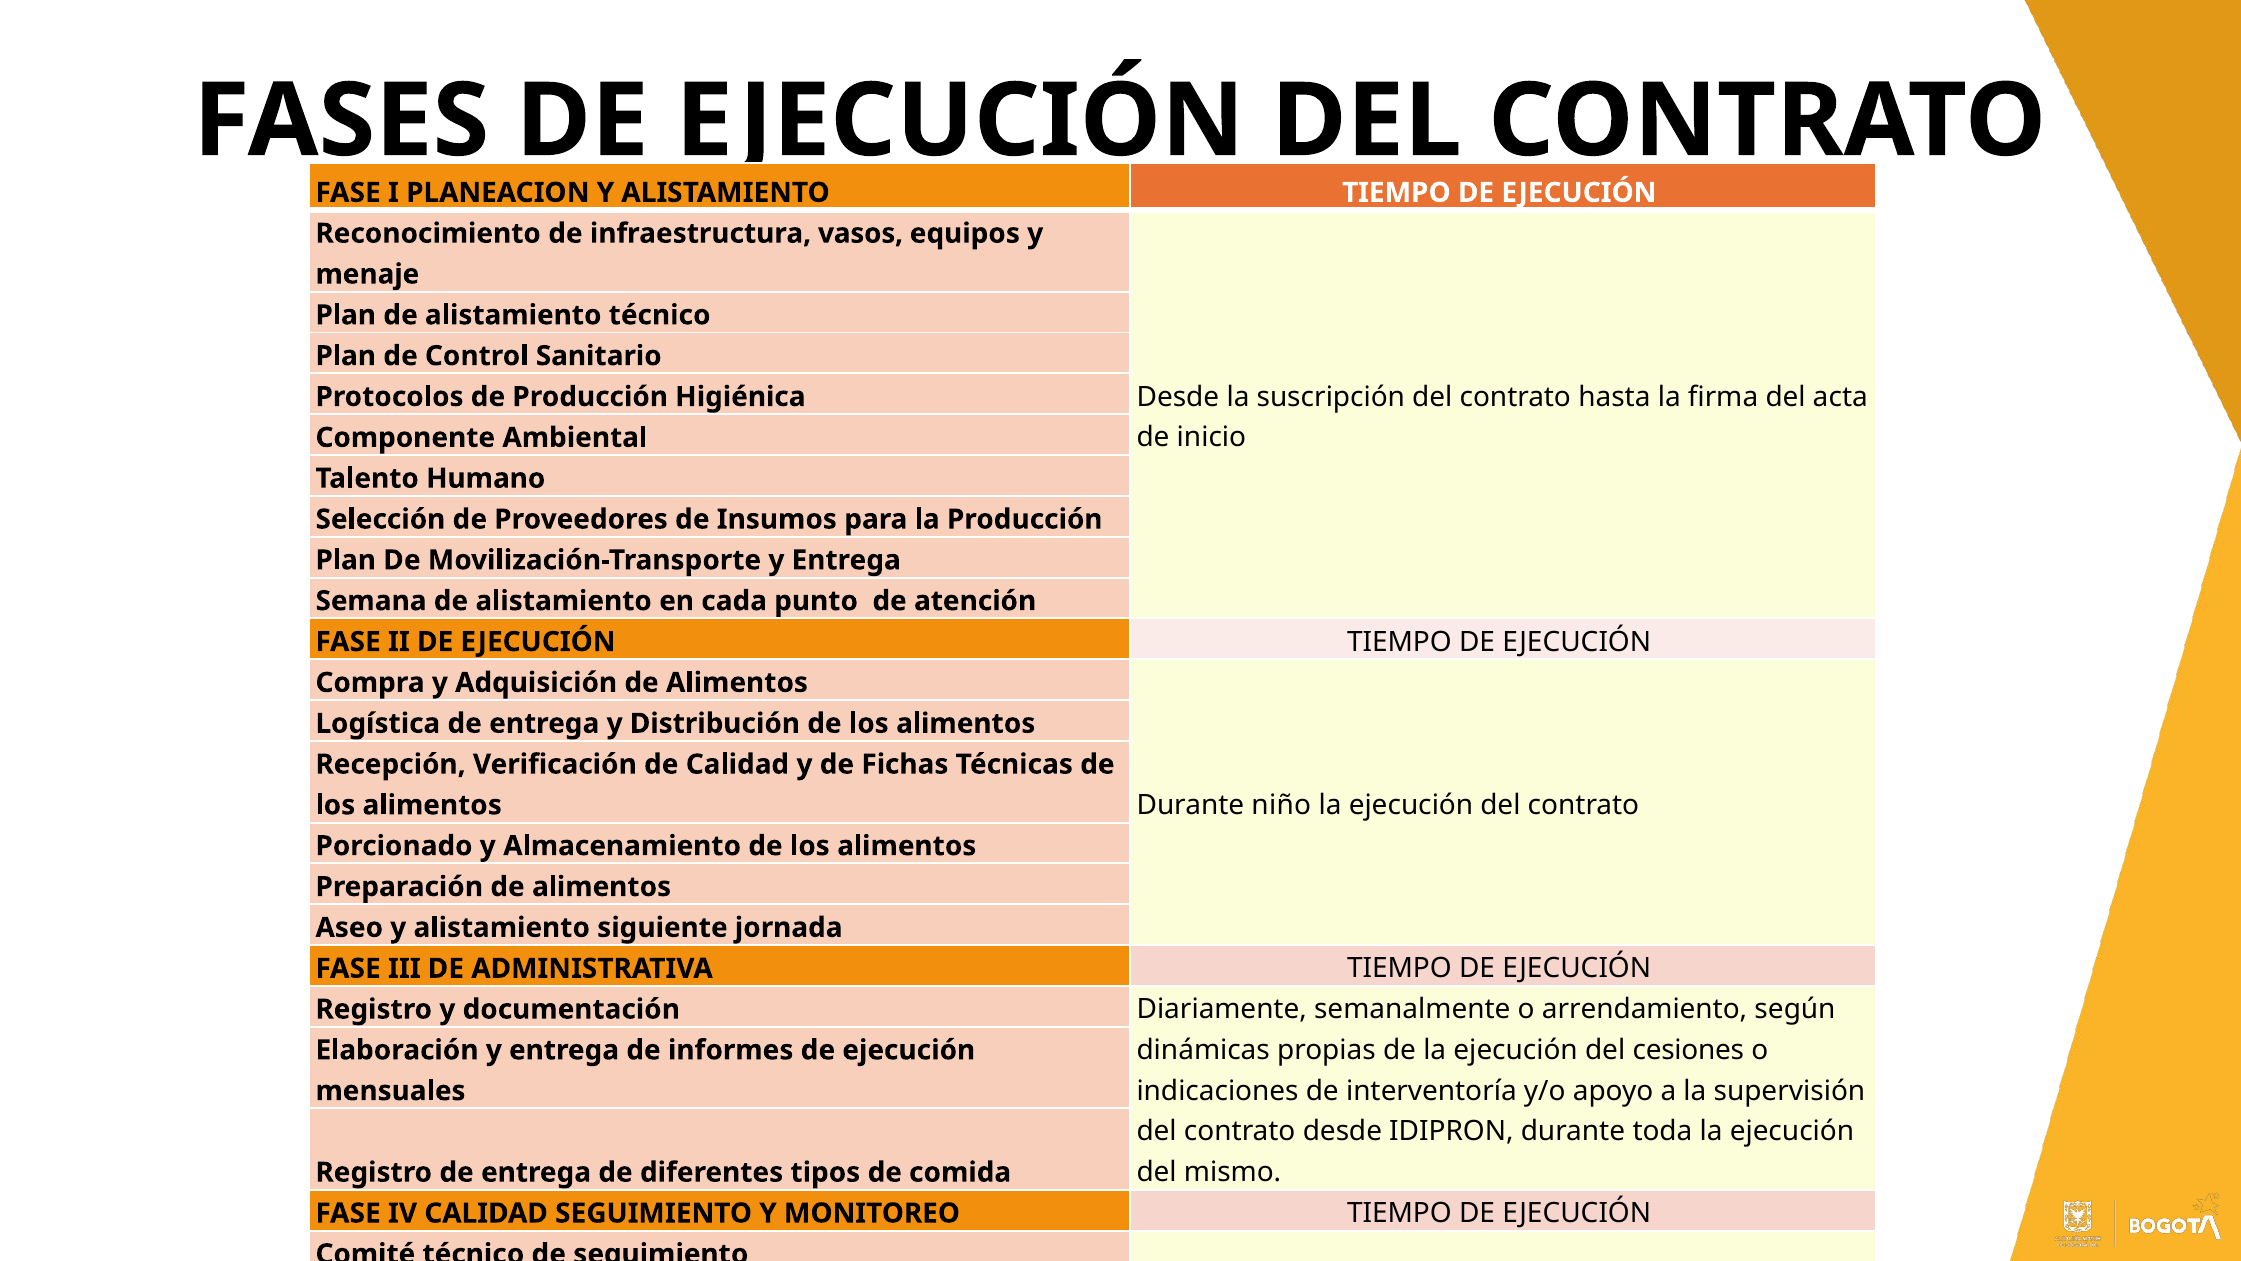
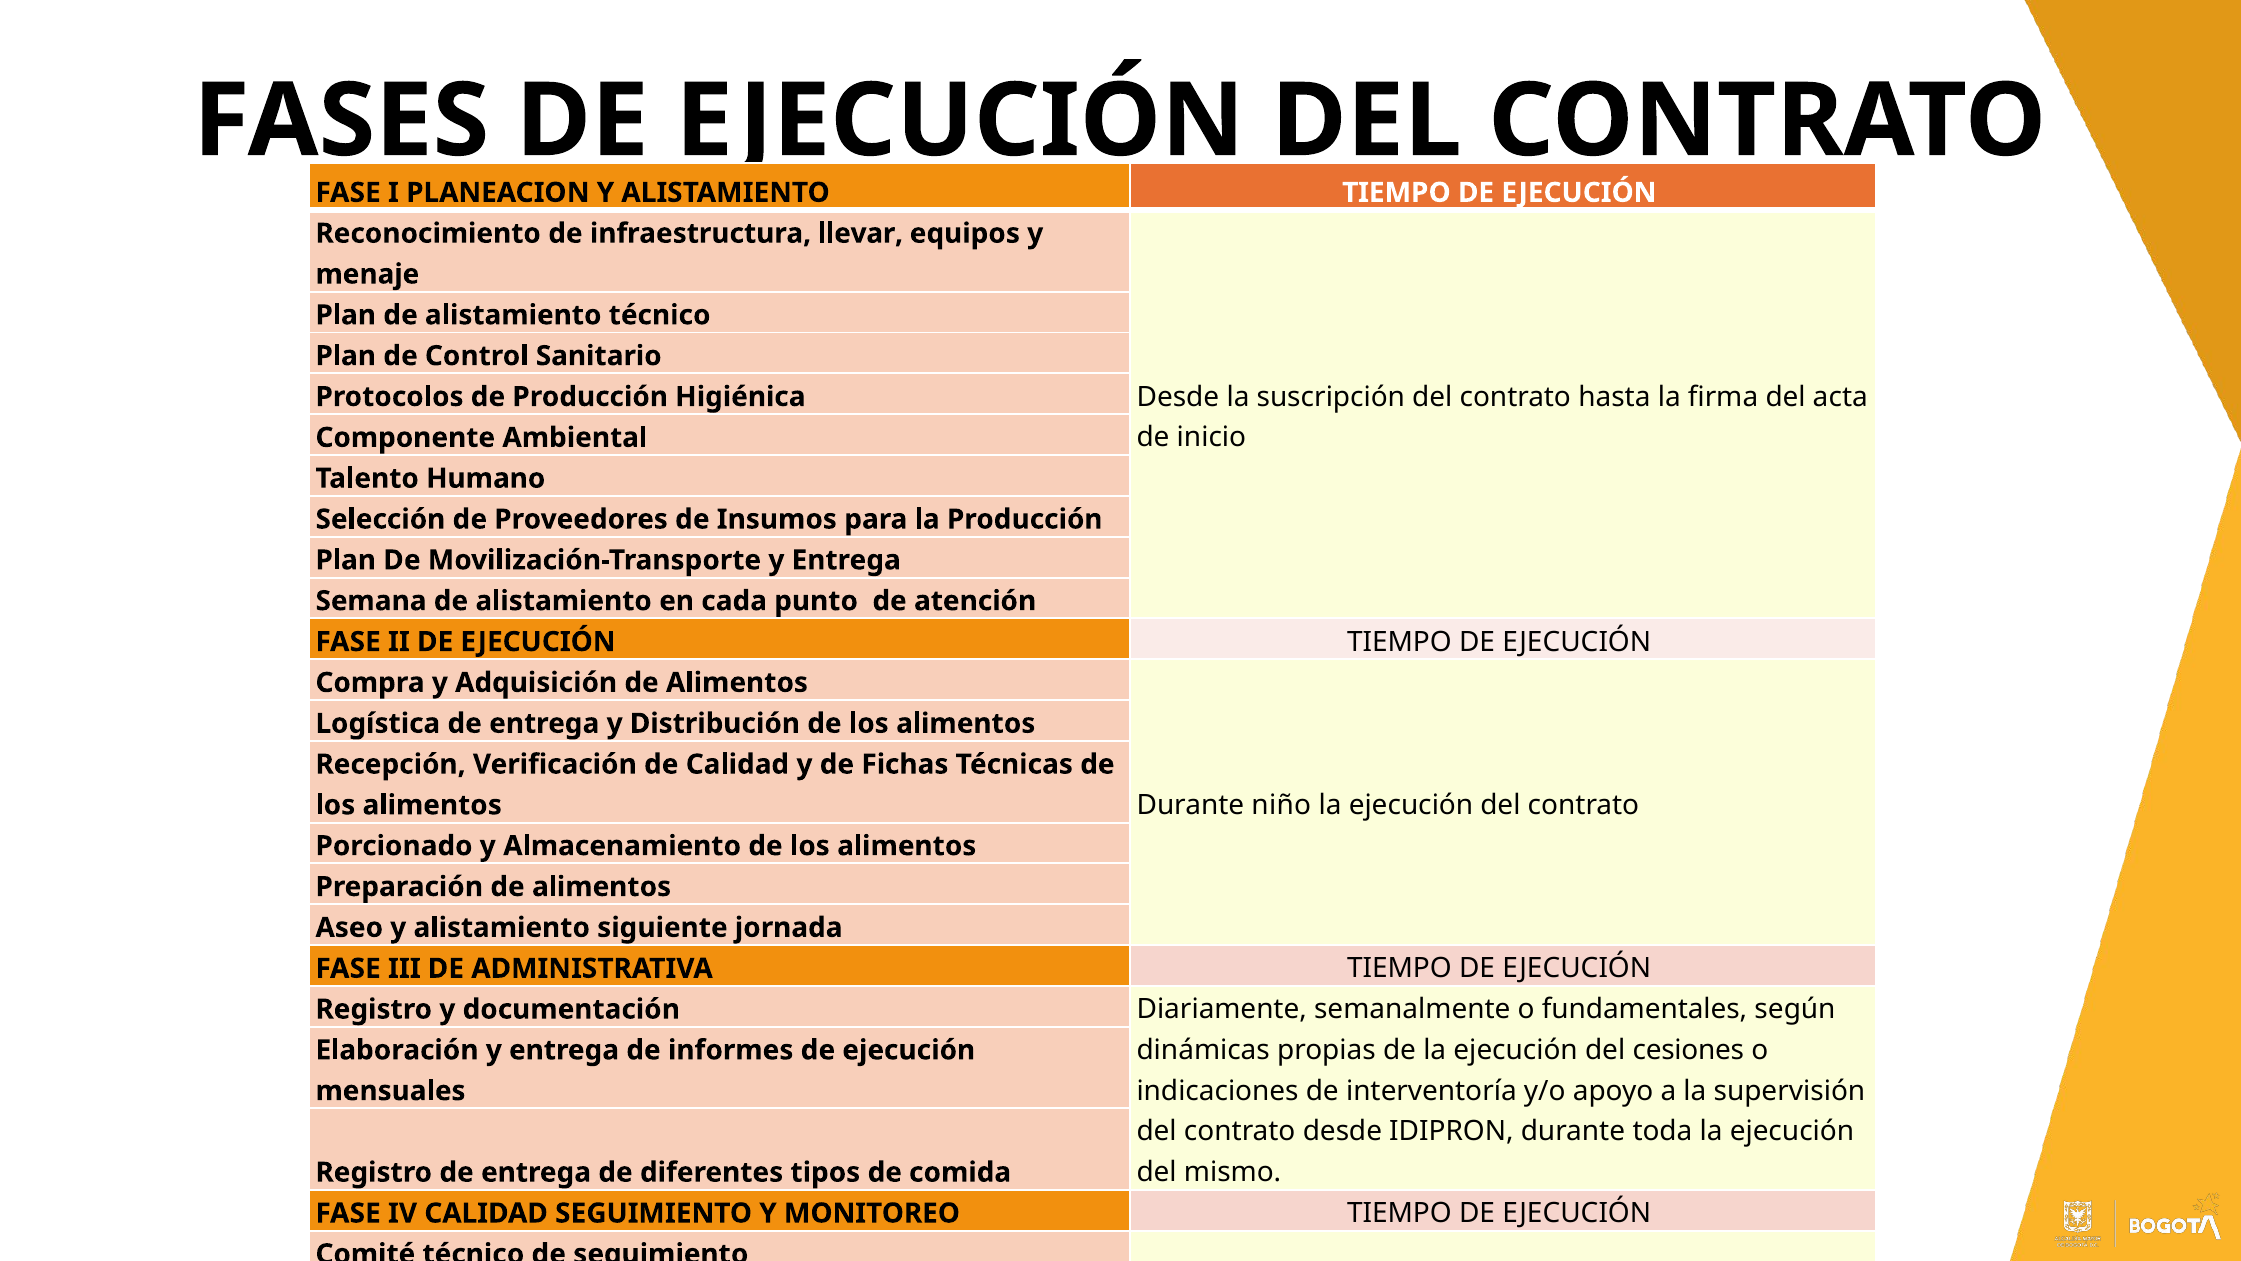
vasos: vasos -> llevar
arrendamiento: arrendamiento -> fundamentales
